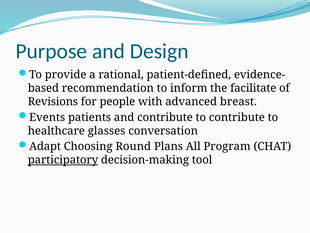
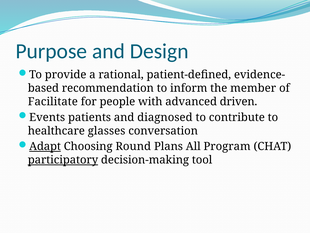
facilitate: facilitate -> member
Revisions: Revisions -> Facilitate
breast: breast -> driven
and contribute: contribute -> diagnosed
Adapt underline: none -> present
